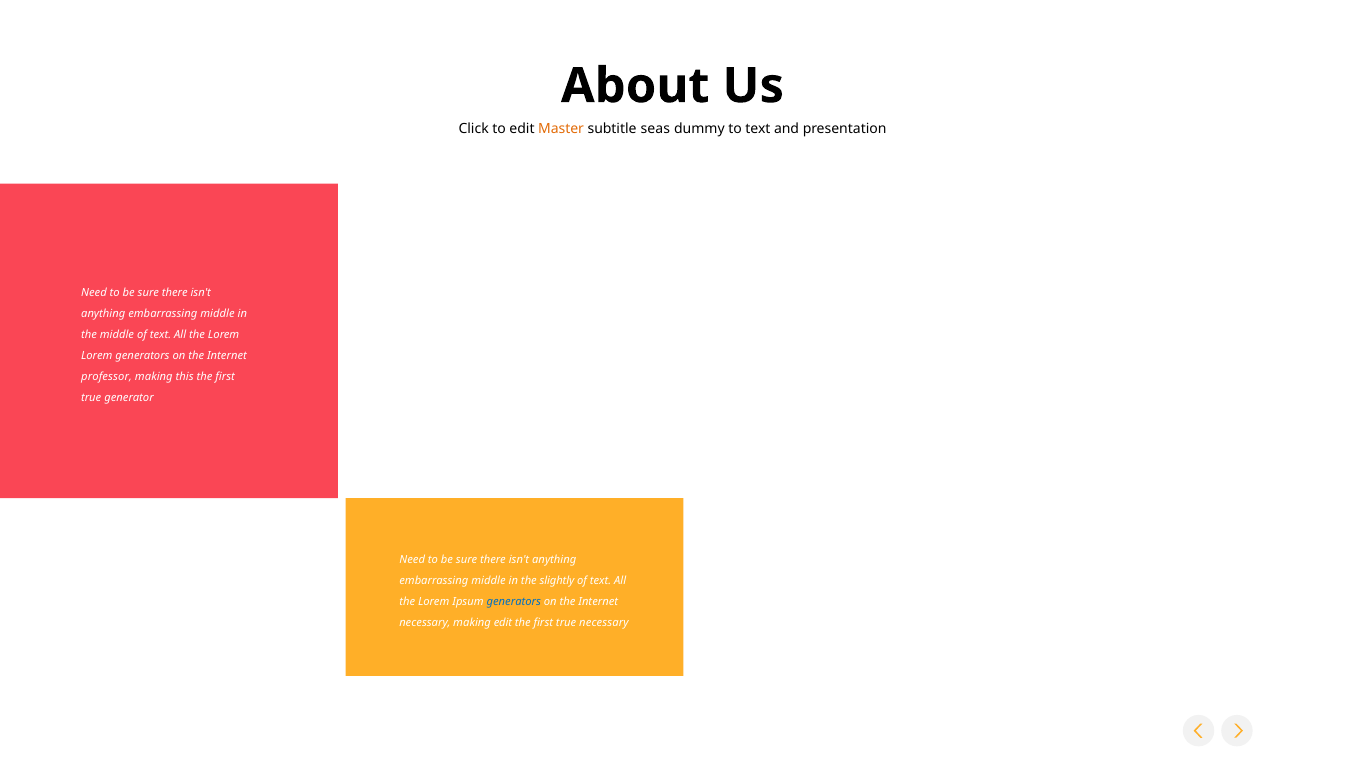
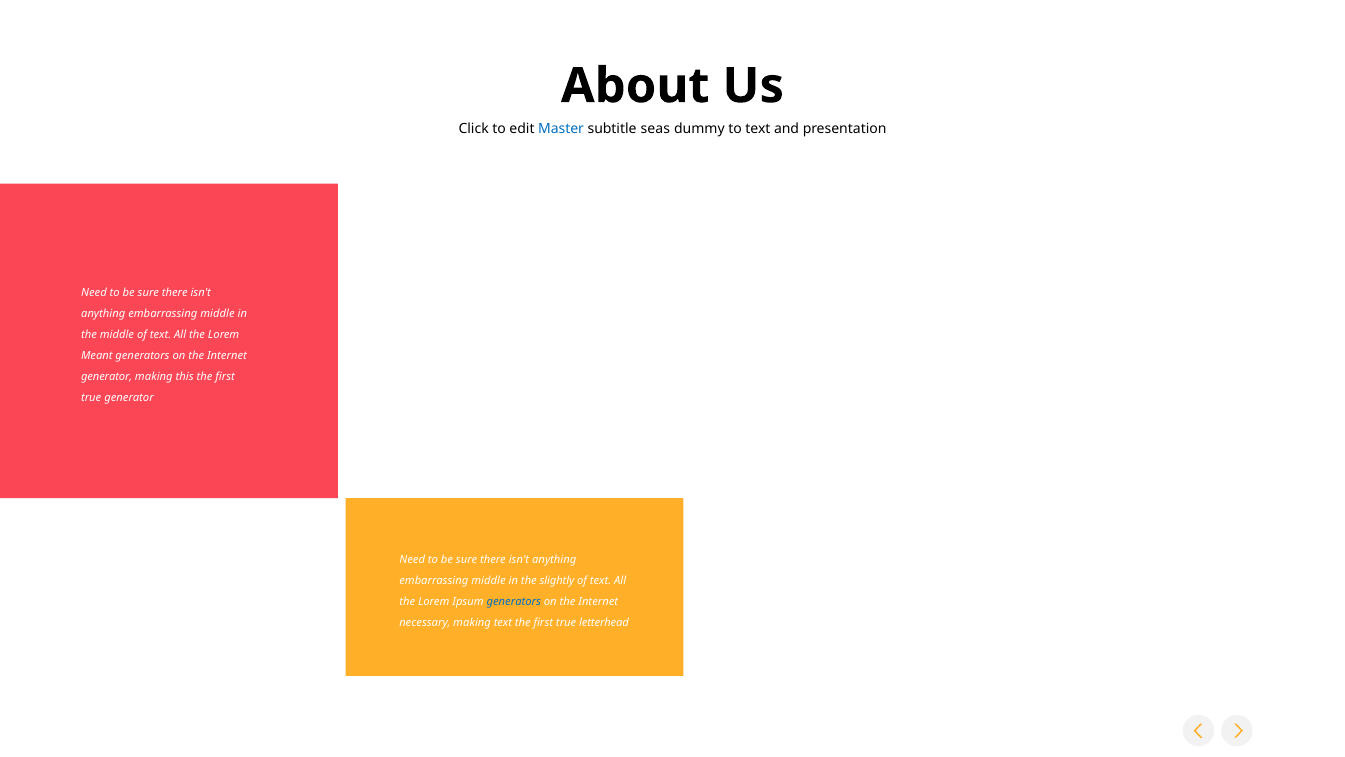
Master colour: orange -> blue
Lorem at (97, 356): Lorem -> Meant
professor at (107, 377): professor -> generator
making edit: edit -> text
true necessary: necessary -> letterhead
